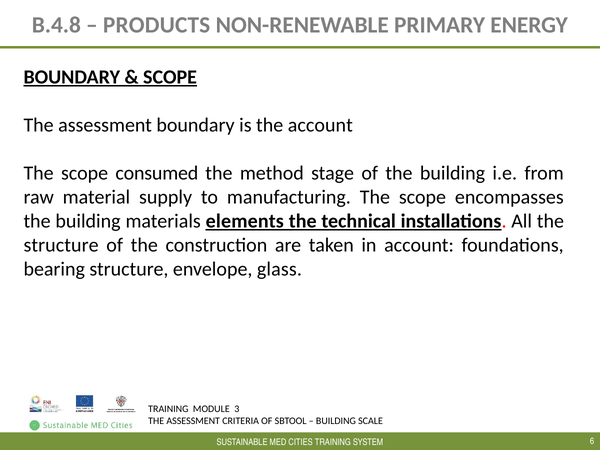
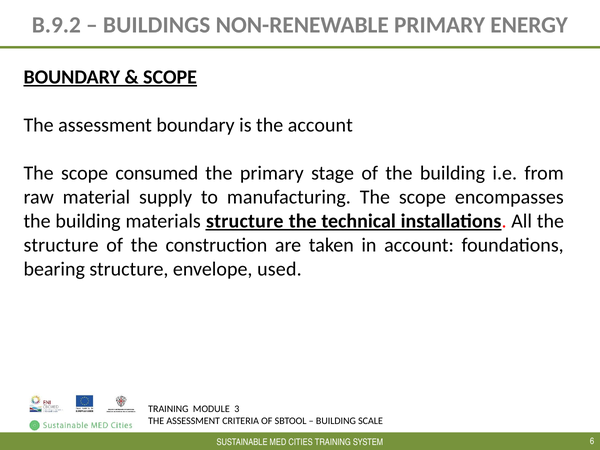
B.4.8: B.4.8 -> B.9.2
PRODUCTS: PRODUCTS -> BUILDINGS
the method: method -> primary
materials elements: elements -> structure
glass: glass -> used
